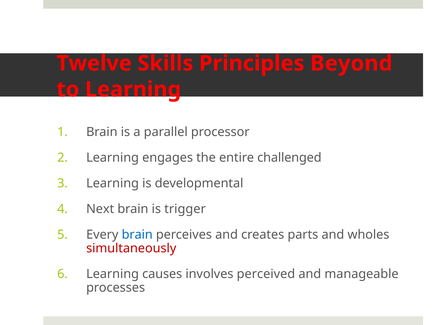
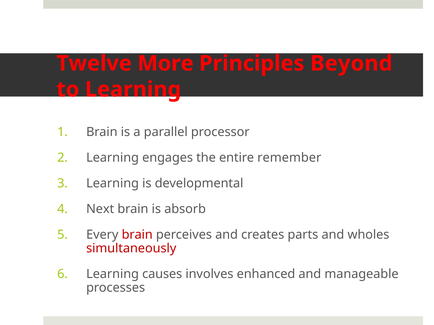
Skills: Skills -> More
challenged: challenged -> remember
trigger: trigger -> absorb
brain at (137, 235) colour: blue -> red
perceived: perceived -> enhanced
